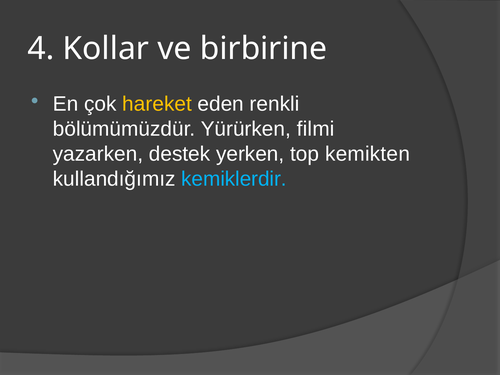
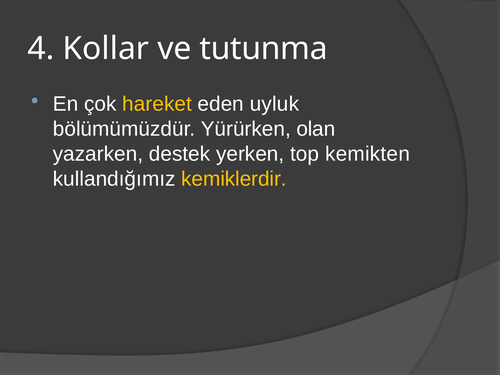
birbirine: birbirine -> tutunma
renkli: renkli -> uyluk
filmi: filmi -> olan
kemiklerdir colour: light blue -> yellow
